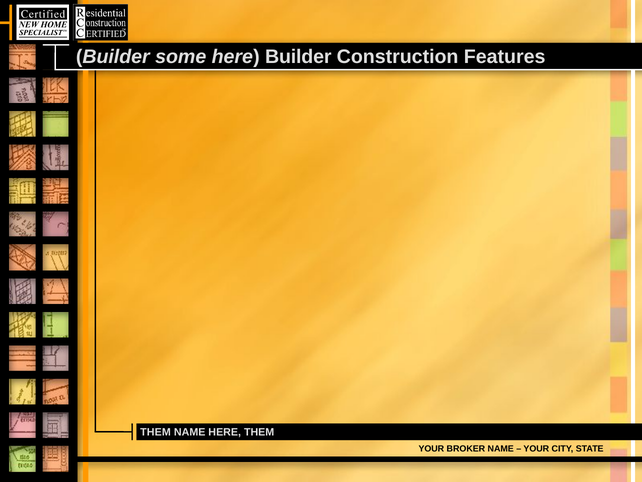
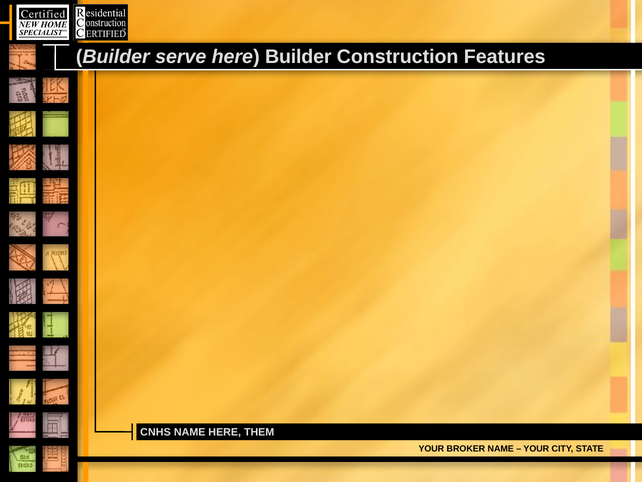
some: some -> serve
THEM at (156, 432): THEM -> CNHS
